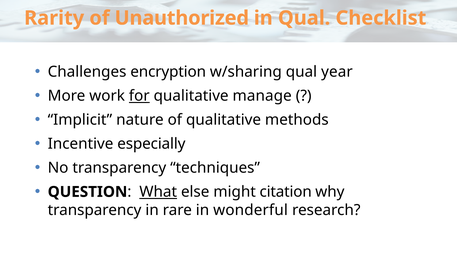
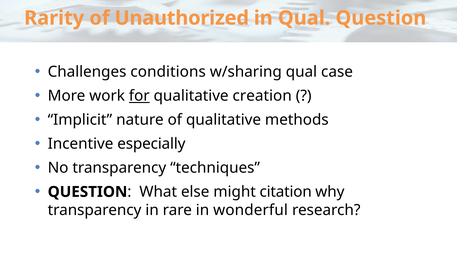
Qual Checklist: Checklist -> Question
encryption: encryption -> conditions
year: year -> case
manage: manage -> creation
What underline: present -> none
